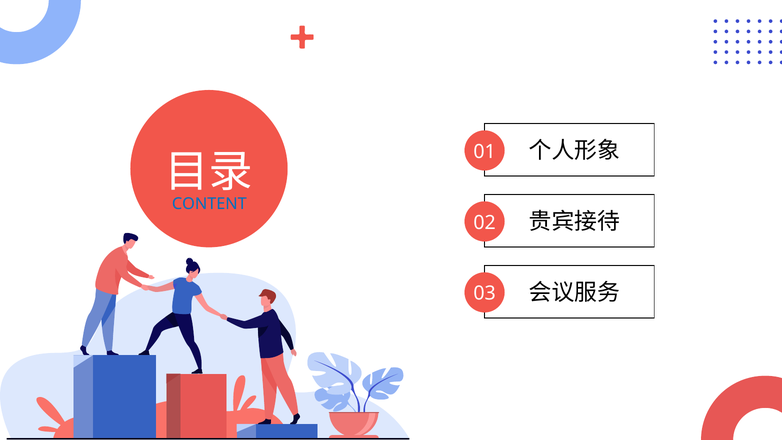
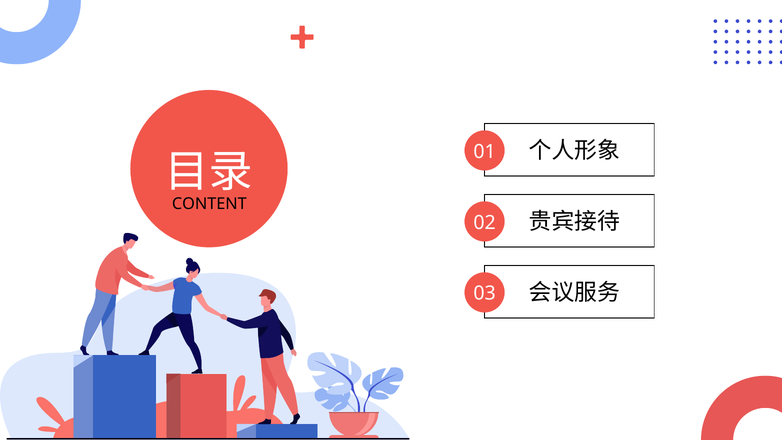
CONTENT colour: blue -> black
